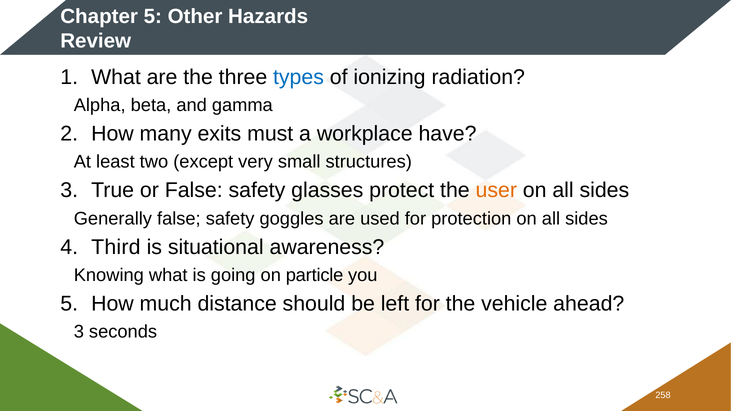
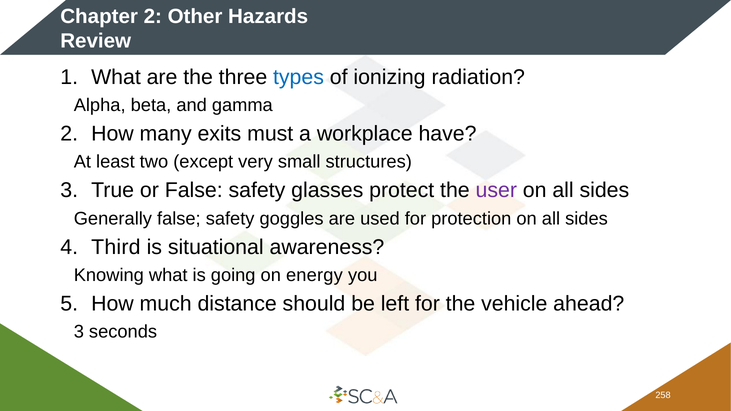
Chapter 5: 5 -> 2
user colour: orange -> purple
particle: particle -> energy
